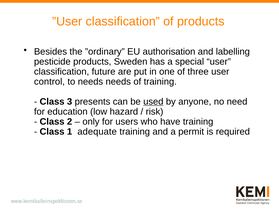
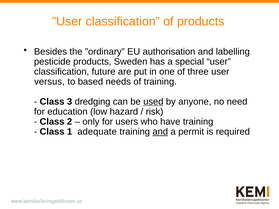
control: control -> versus
to needs: needs -> based
presents: presents -> dredging
and at (160, 132) underline: none -> present
